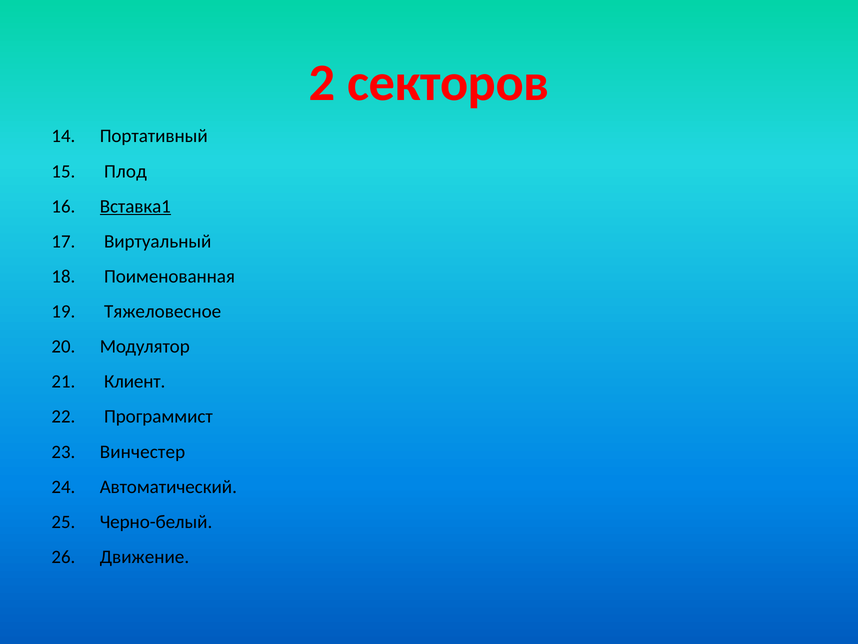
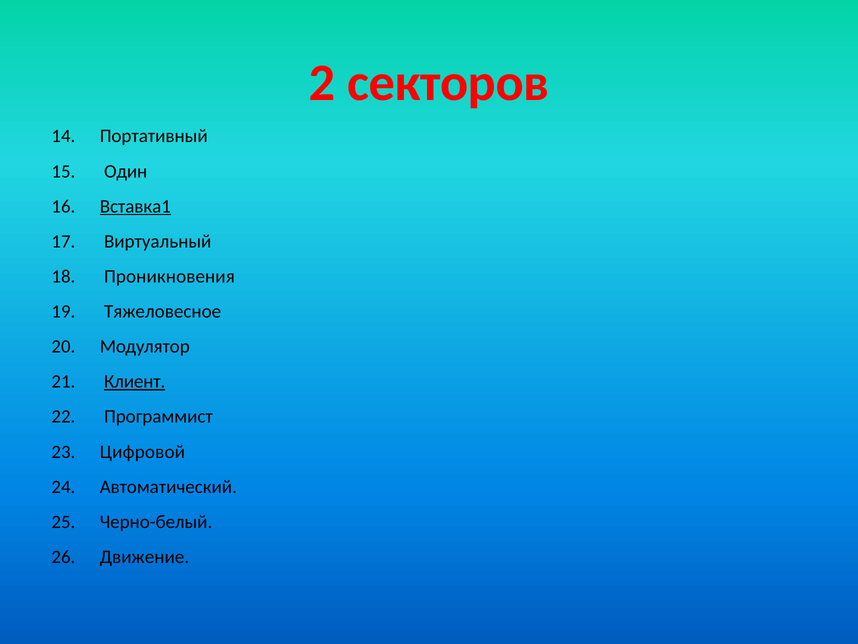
Плод: Плод -> Один
Поименованная: Поименованная -> Проникновения
Клиент underline: none -> present
Винчестер: Винчестер -> Цифровой
